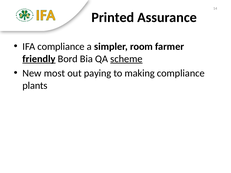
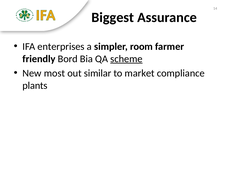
Printed: Printed -> Biggest
IFA compliance: compliance -> enterprises
friendly underline: present -> none
paying: paying -> similar
making: making -> market
